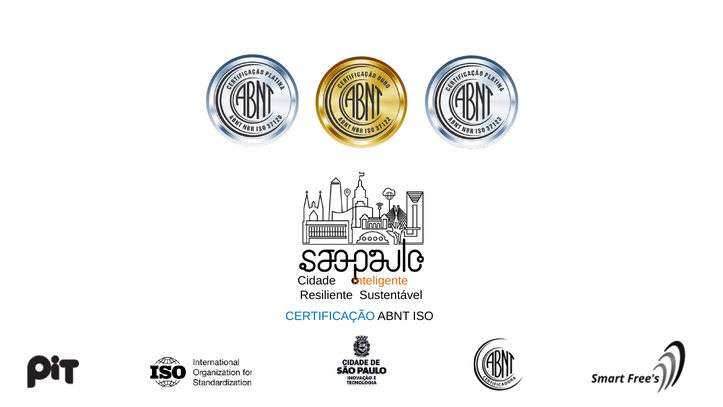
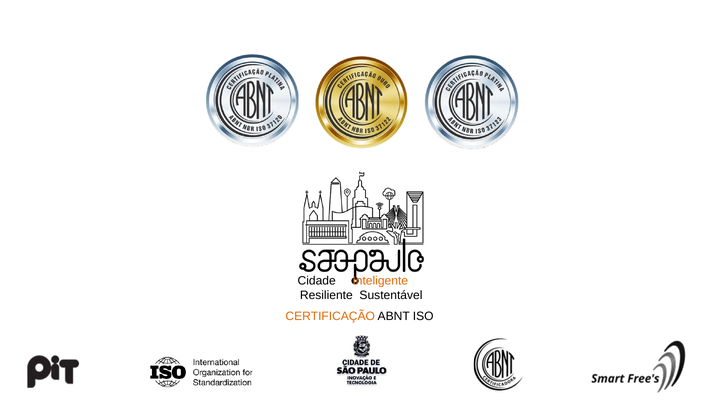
CERTIFICAÇÃO colour: blue -> orange
